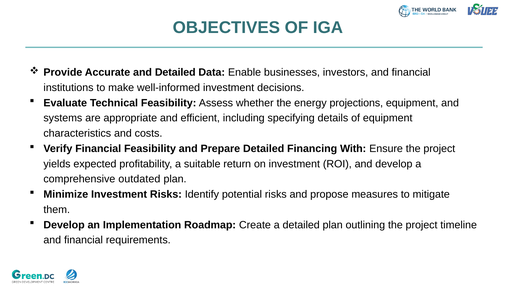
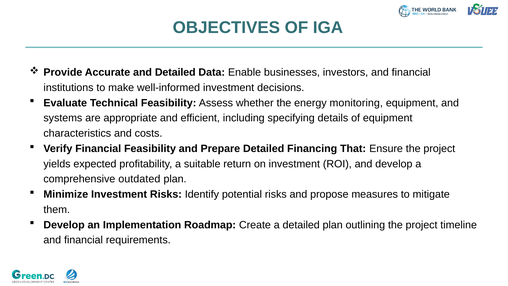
projections: projections -> monitoring
With: With -> That
